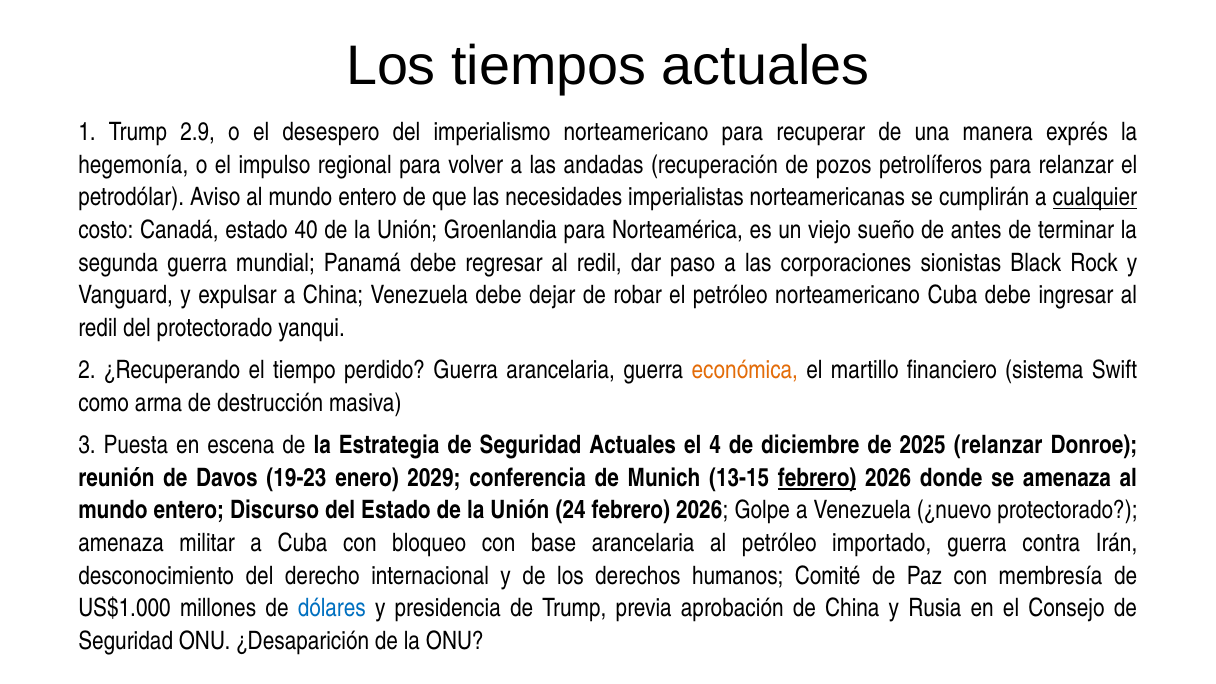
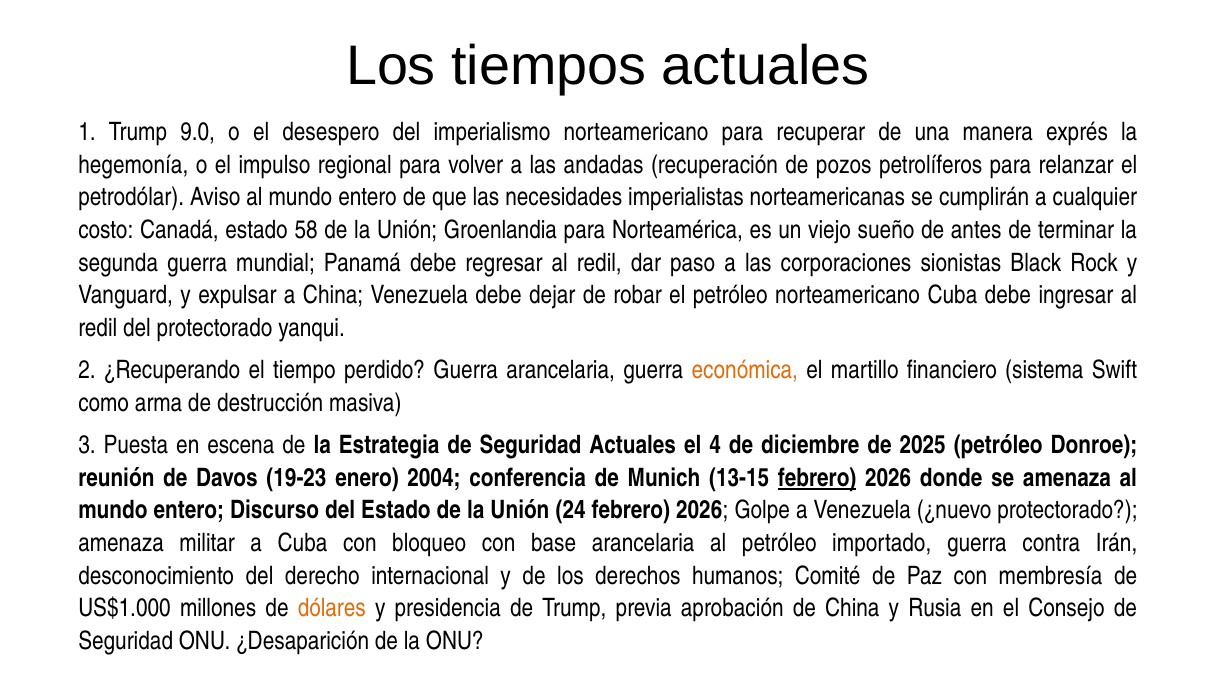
2.9: 2.9 -> 9.0
cualquier underline: present -> none
40: 40 -> 58
2025 relanzar: relanzar -> petróleo
2029: 2029 -> 2004
dólares colour: blue -> orange
